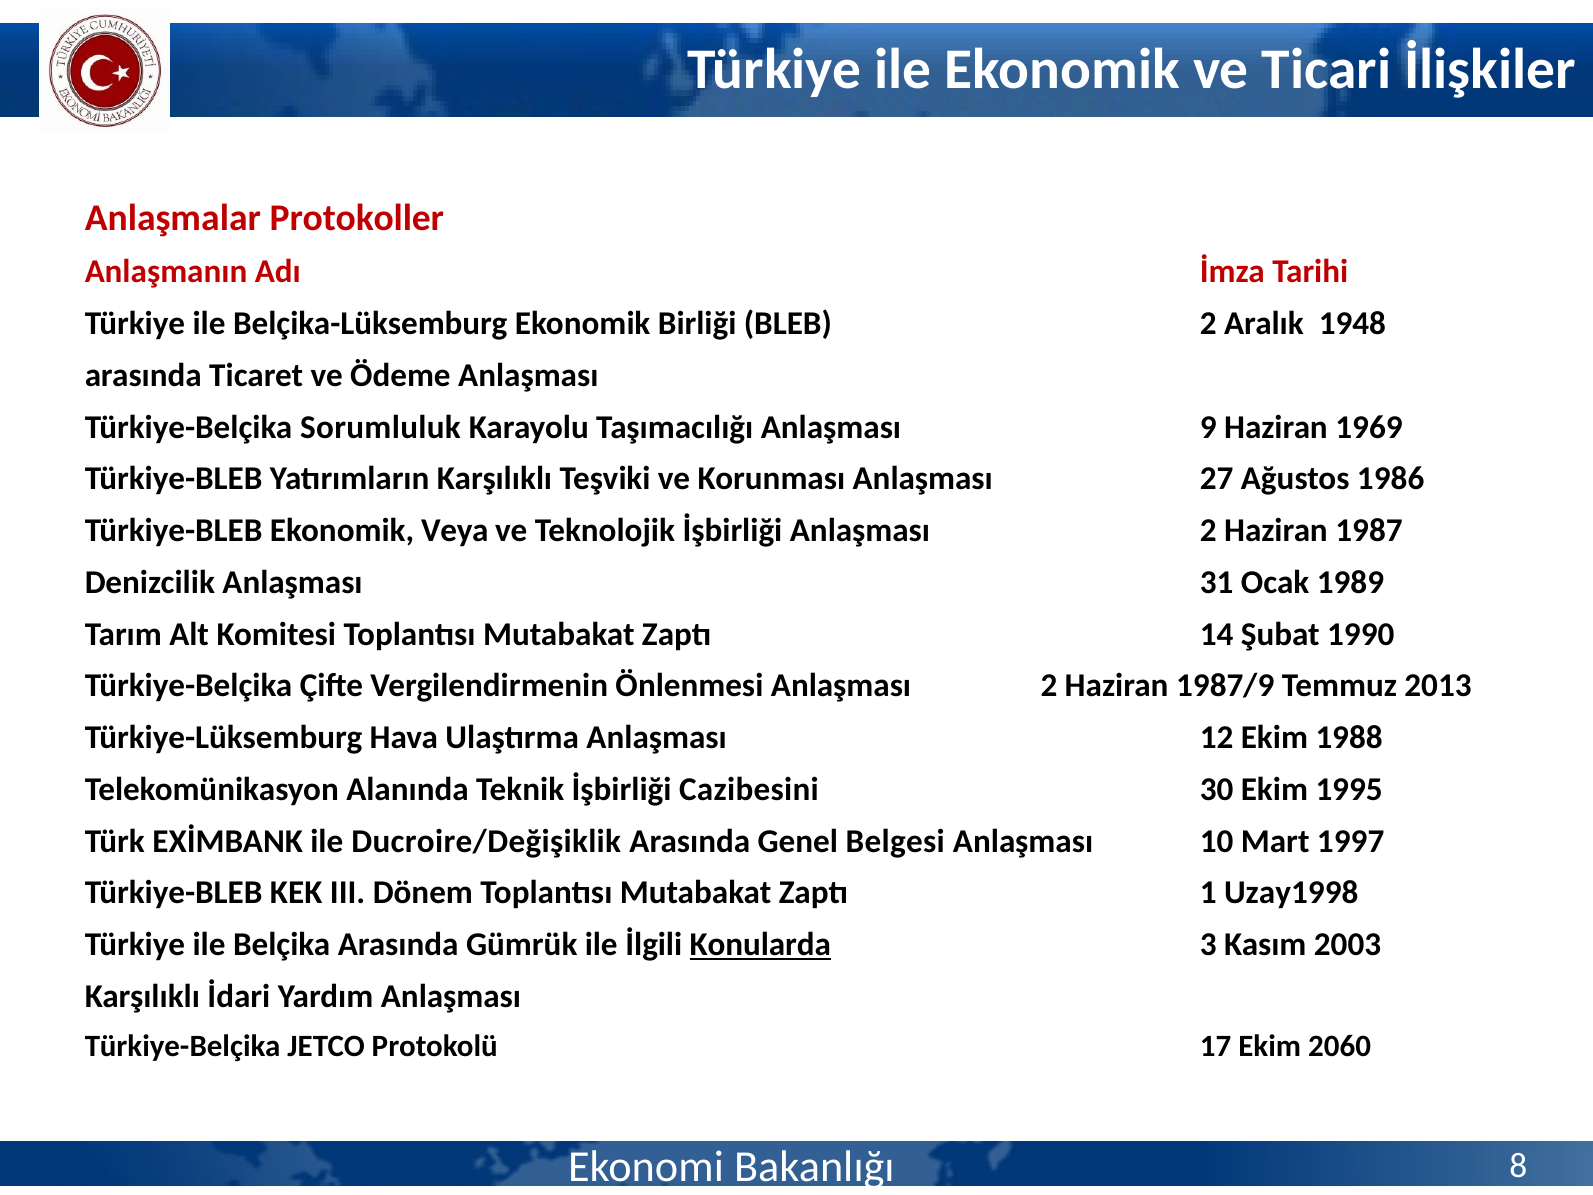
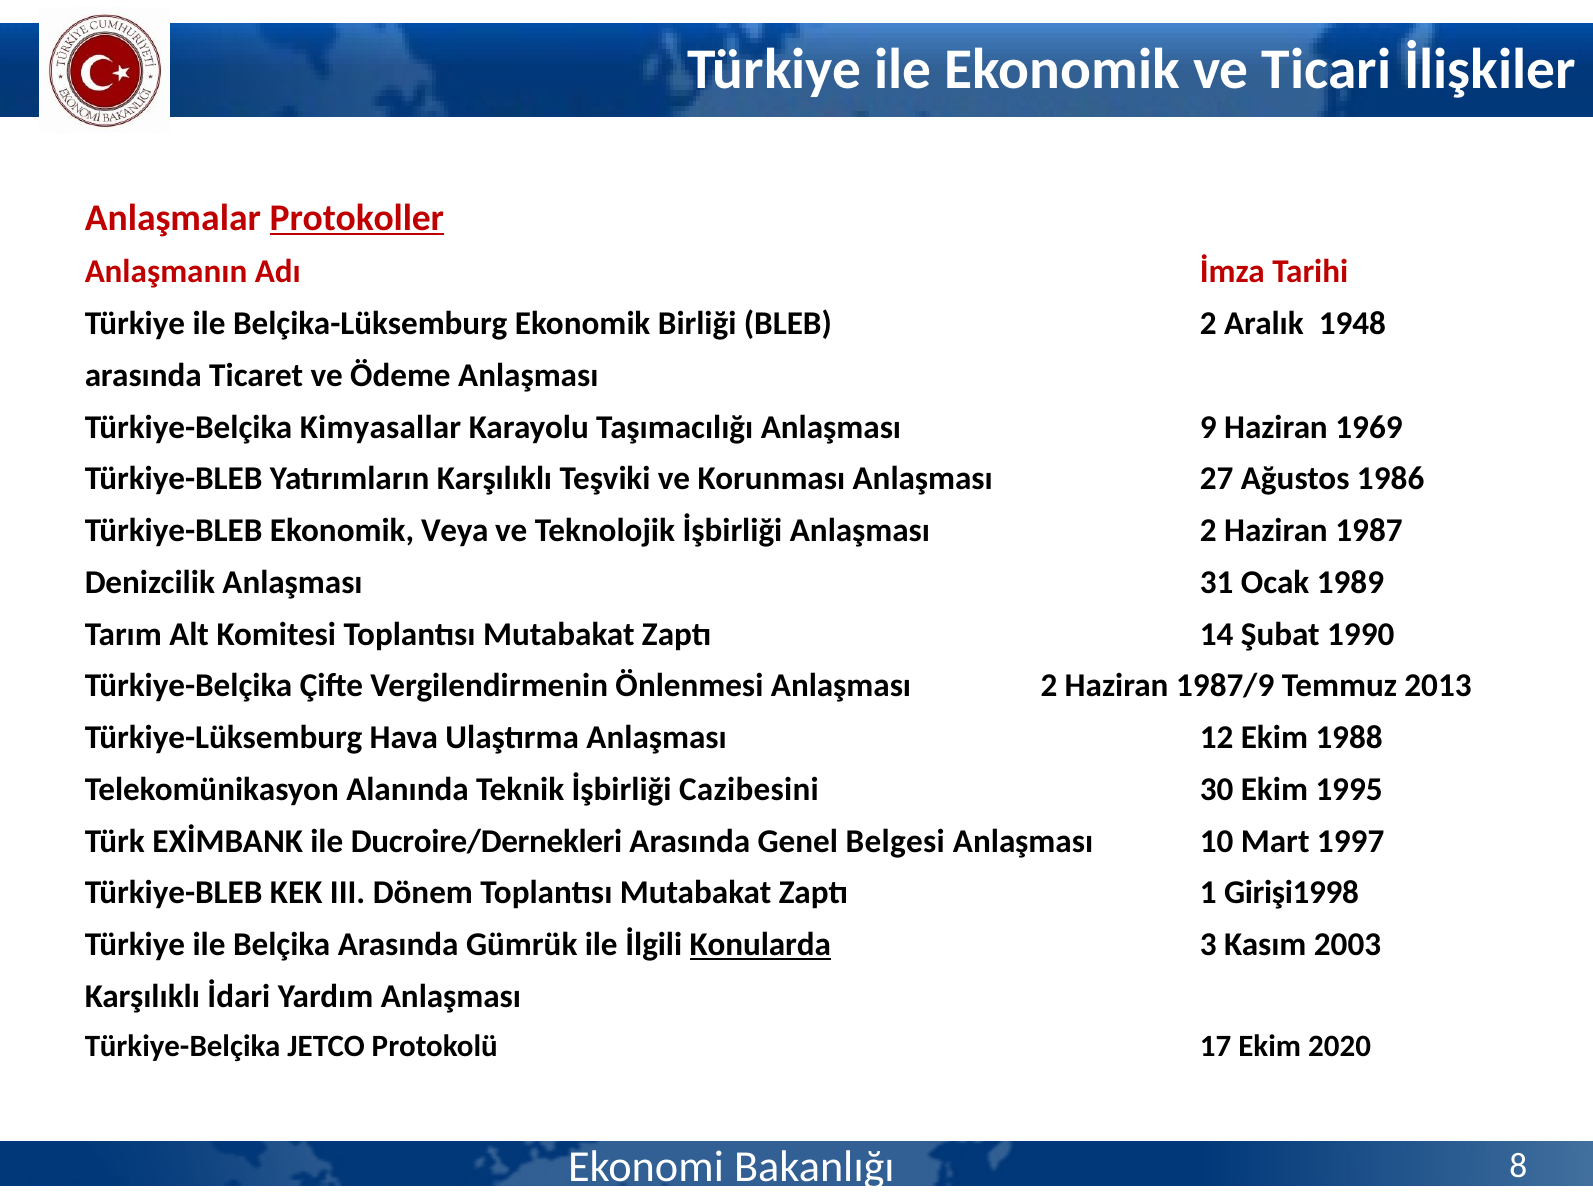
Protokoller underline: none -> present
Sorumluluk: Sorumluluk -> Kimyasallar
Ducroire/Değişiklik: Ducroire/Değişiklik -> Ducroire/Dernekleri
Uzay1998: Uzay1998 -> Girişi1998
2060: 2060 -> 2020
